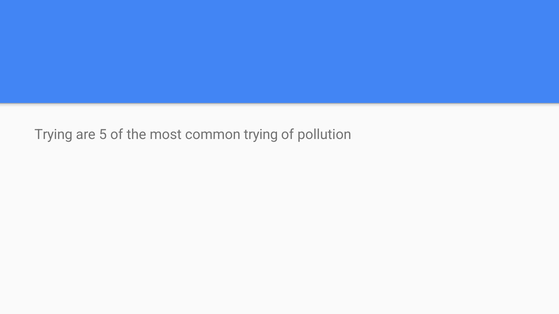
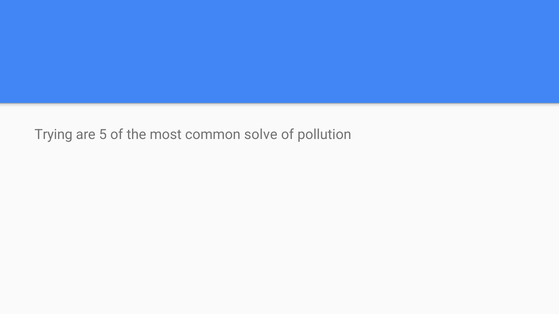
common trying: trying -> solve
